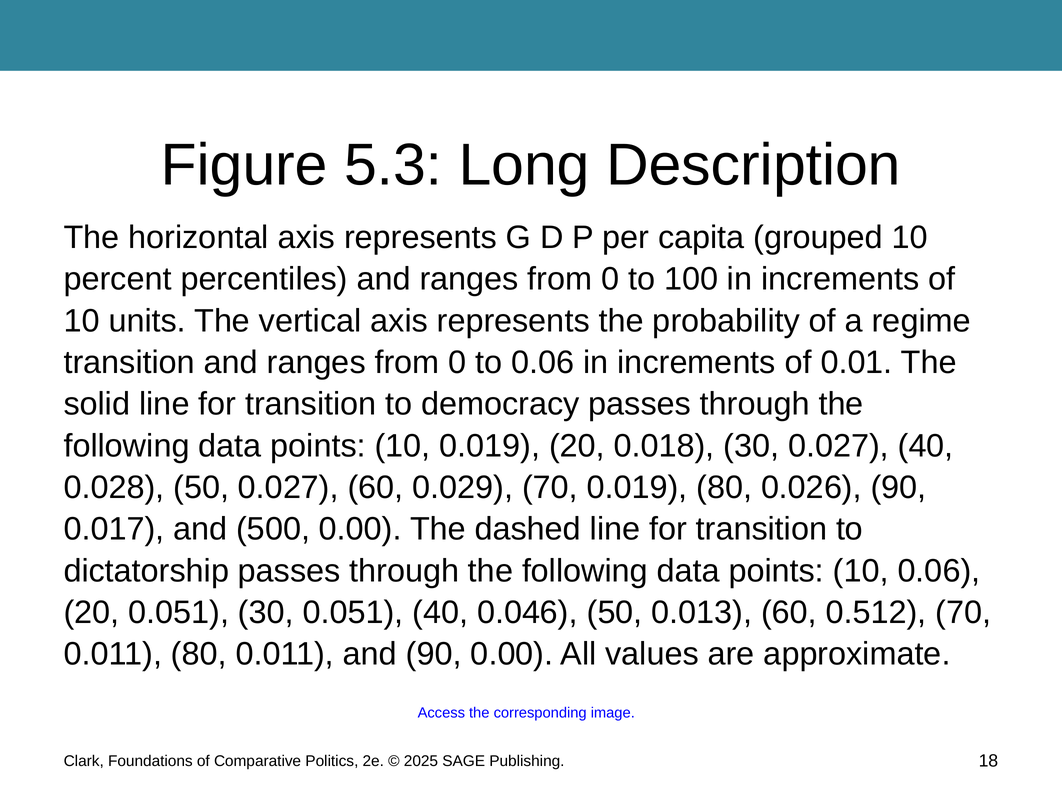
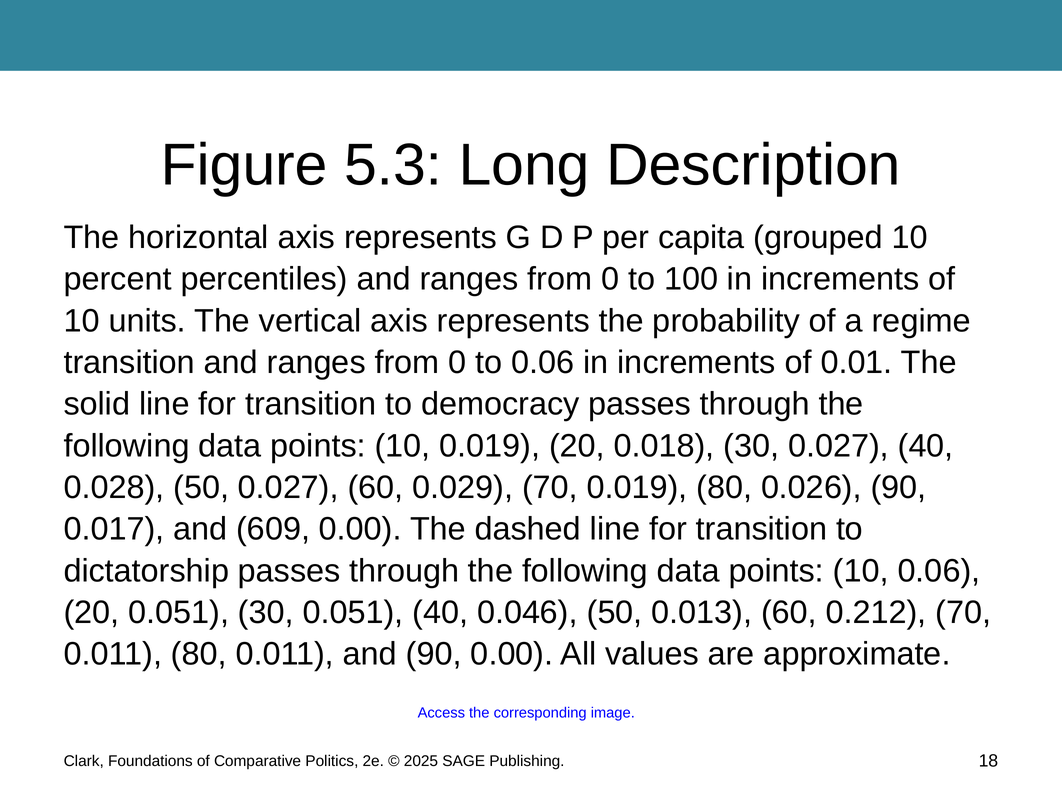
500: 500 -> 609
0.512: 0.512 -> 0.212
